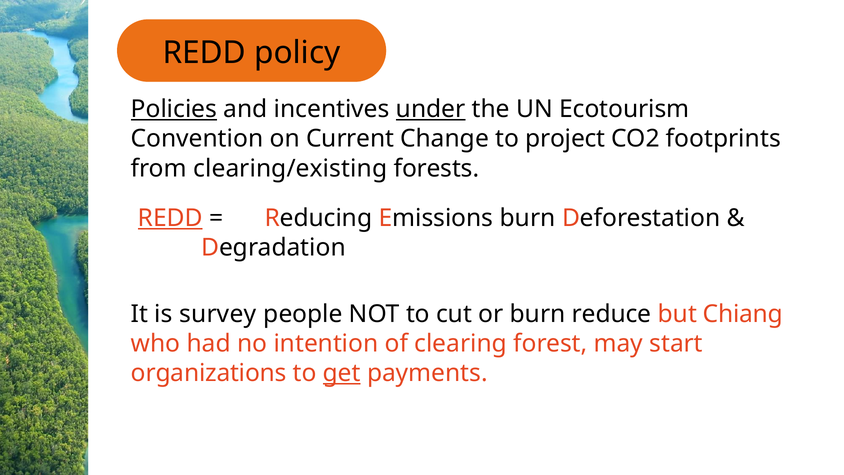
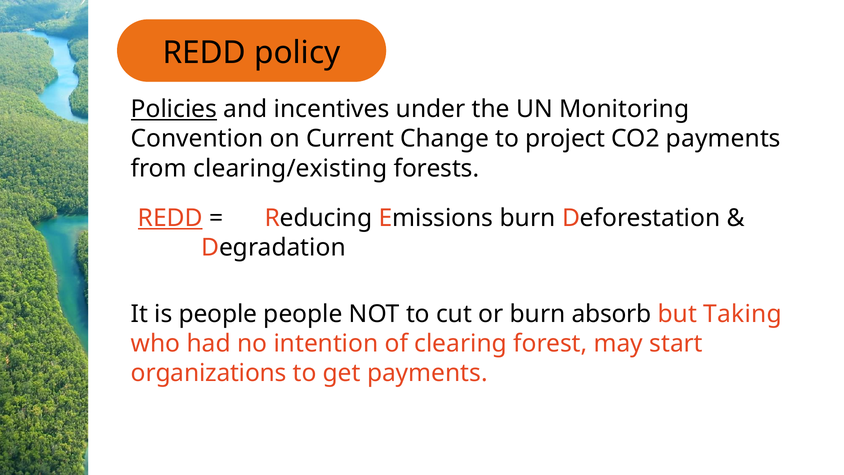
under underline: present -> none
Ecotourism: Ecotourism -> Monitoring
CO2 footprints: footprints -> payments
is survey: survey -> people
reduce: reduce -> absorb
Chiang: Chiang -> Taking
get underline: present -> none
